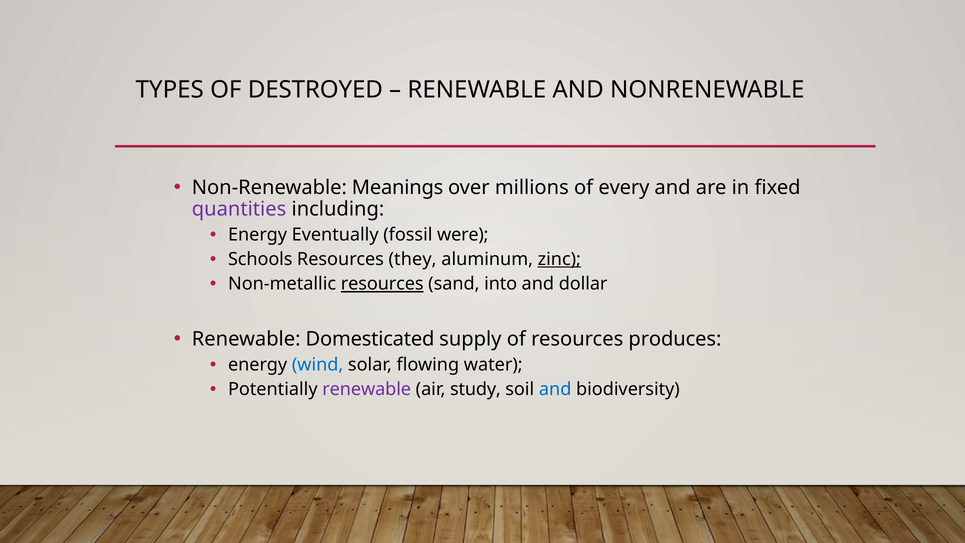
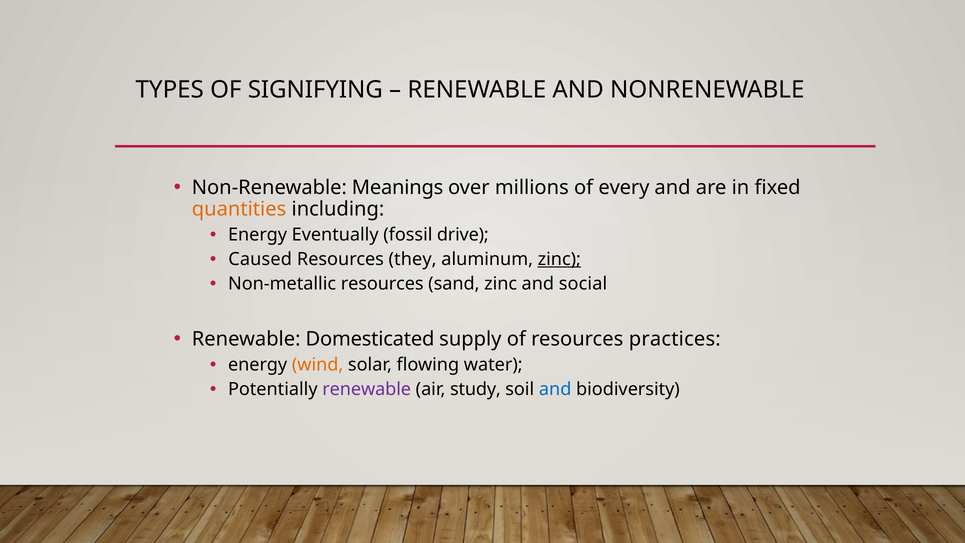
DESTROYED: DESTROYED -> SIGNIFYING
quantities colour: purple -> orange
were: were -> drive
Schools: Schools -> Caused
resources at (382, 284) underline: present -> none
sand into: into -> zinc
dollar: dollar -> social
produces: produces -> practices
wind colour: blue -> orange
